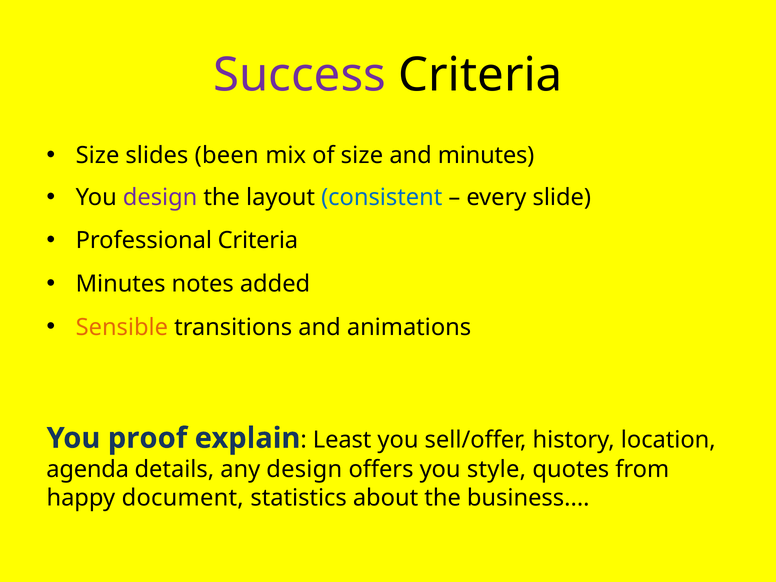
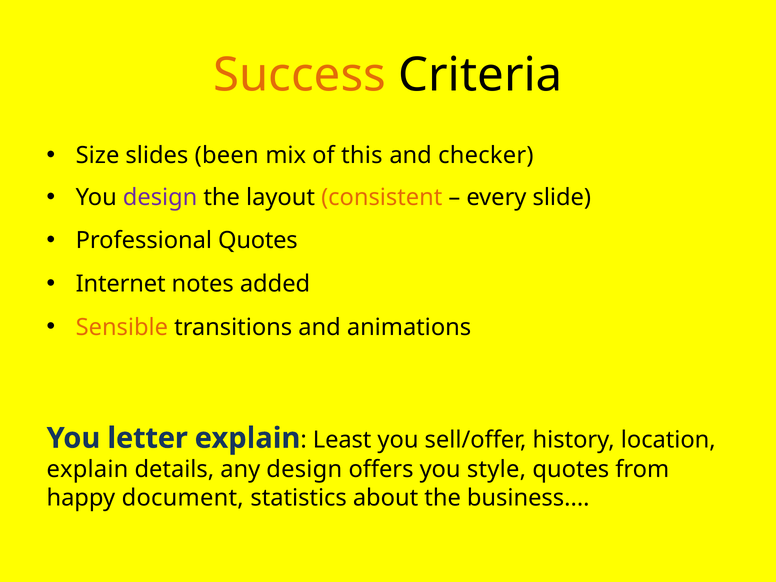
Success colour: purple -> orange
of size: size -> this
and minutes: minutes -> checker
consistent colour: blue -> orange
Professional Criteria: Criteria -> Quotes
Minutes at (121, 284): Minutes -> Internet
proof: proof -> letter
agenda at (88, 470): agenda -> explain
